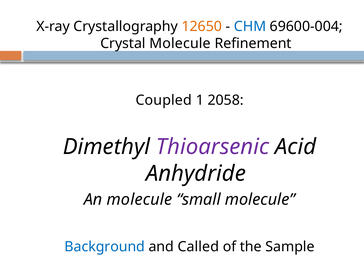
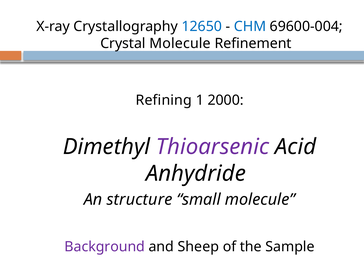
12650 colour: orange -> blue
Coupled: Coupled -> Refining
2058: 2058 -> 2000
An molecule: molecule -> structure
Background colour: blue -> purple
Called: Called -> Sheep
